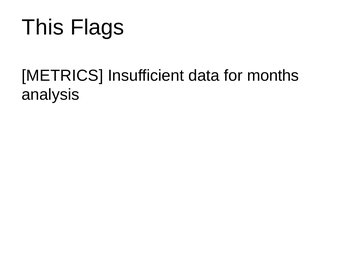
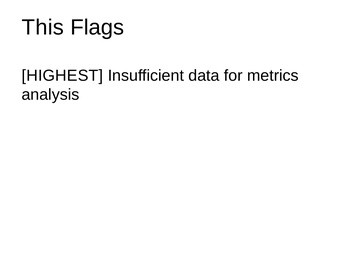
METRICS: METRICS -> HIGHEST
months: months -> metrics
